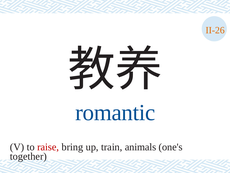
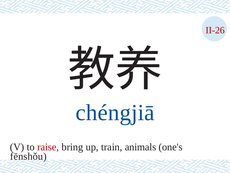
II-26 colour: orange -> red
romantic: romantic -> chéngjiā
together: together -> fēnshǒu
